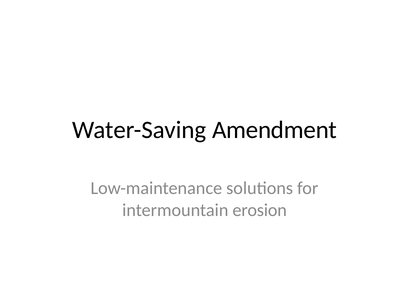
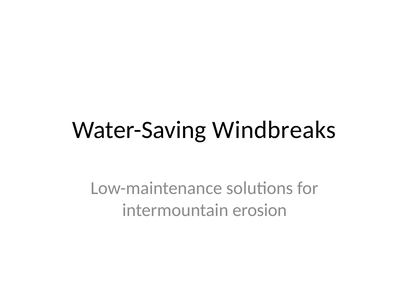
Amendment: Amendment -> Windbreaks
